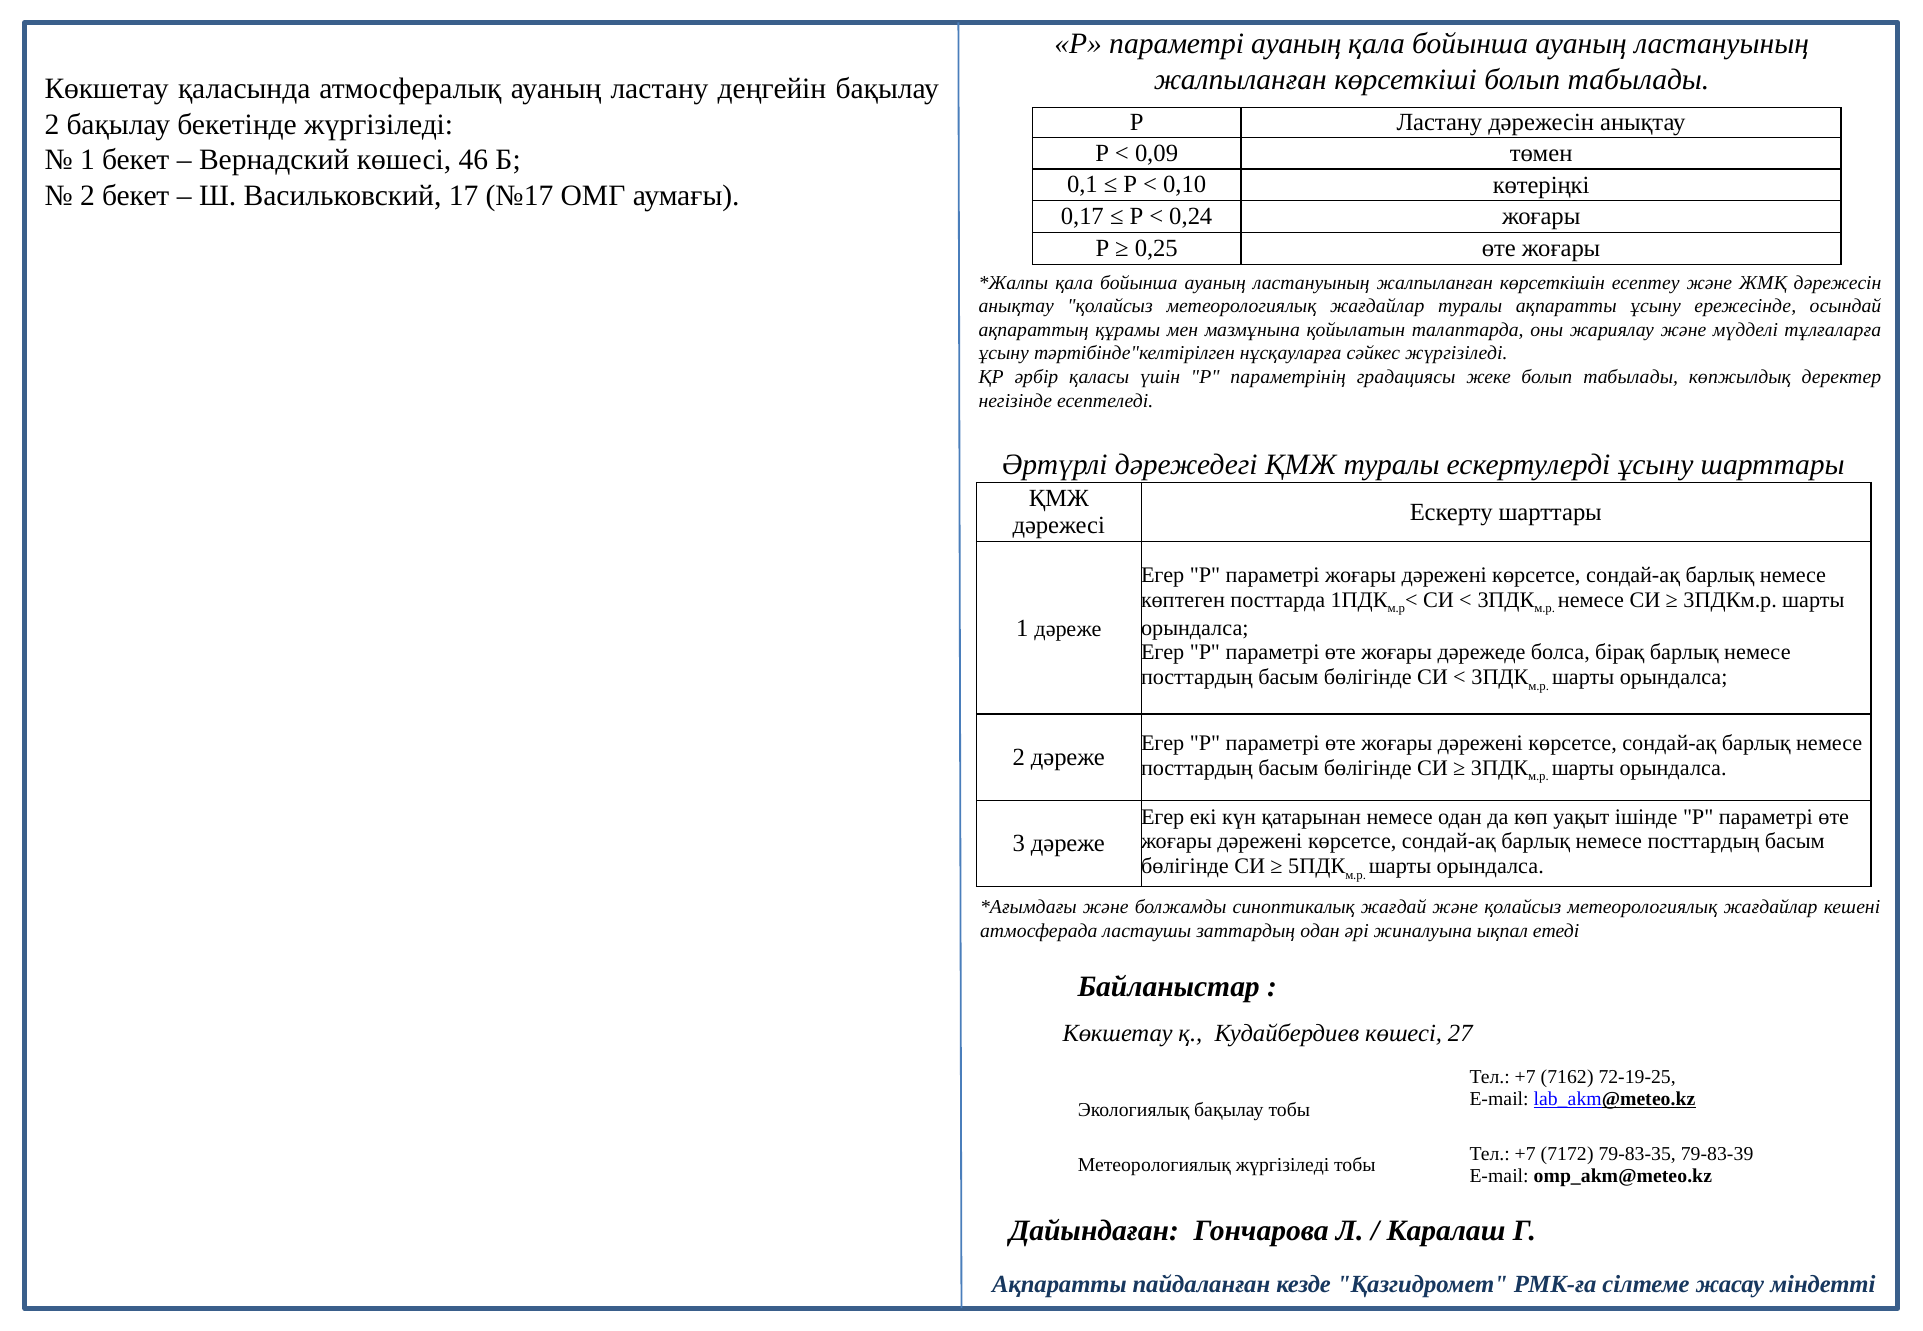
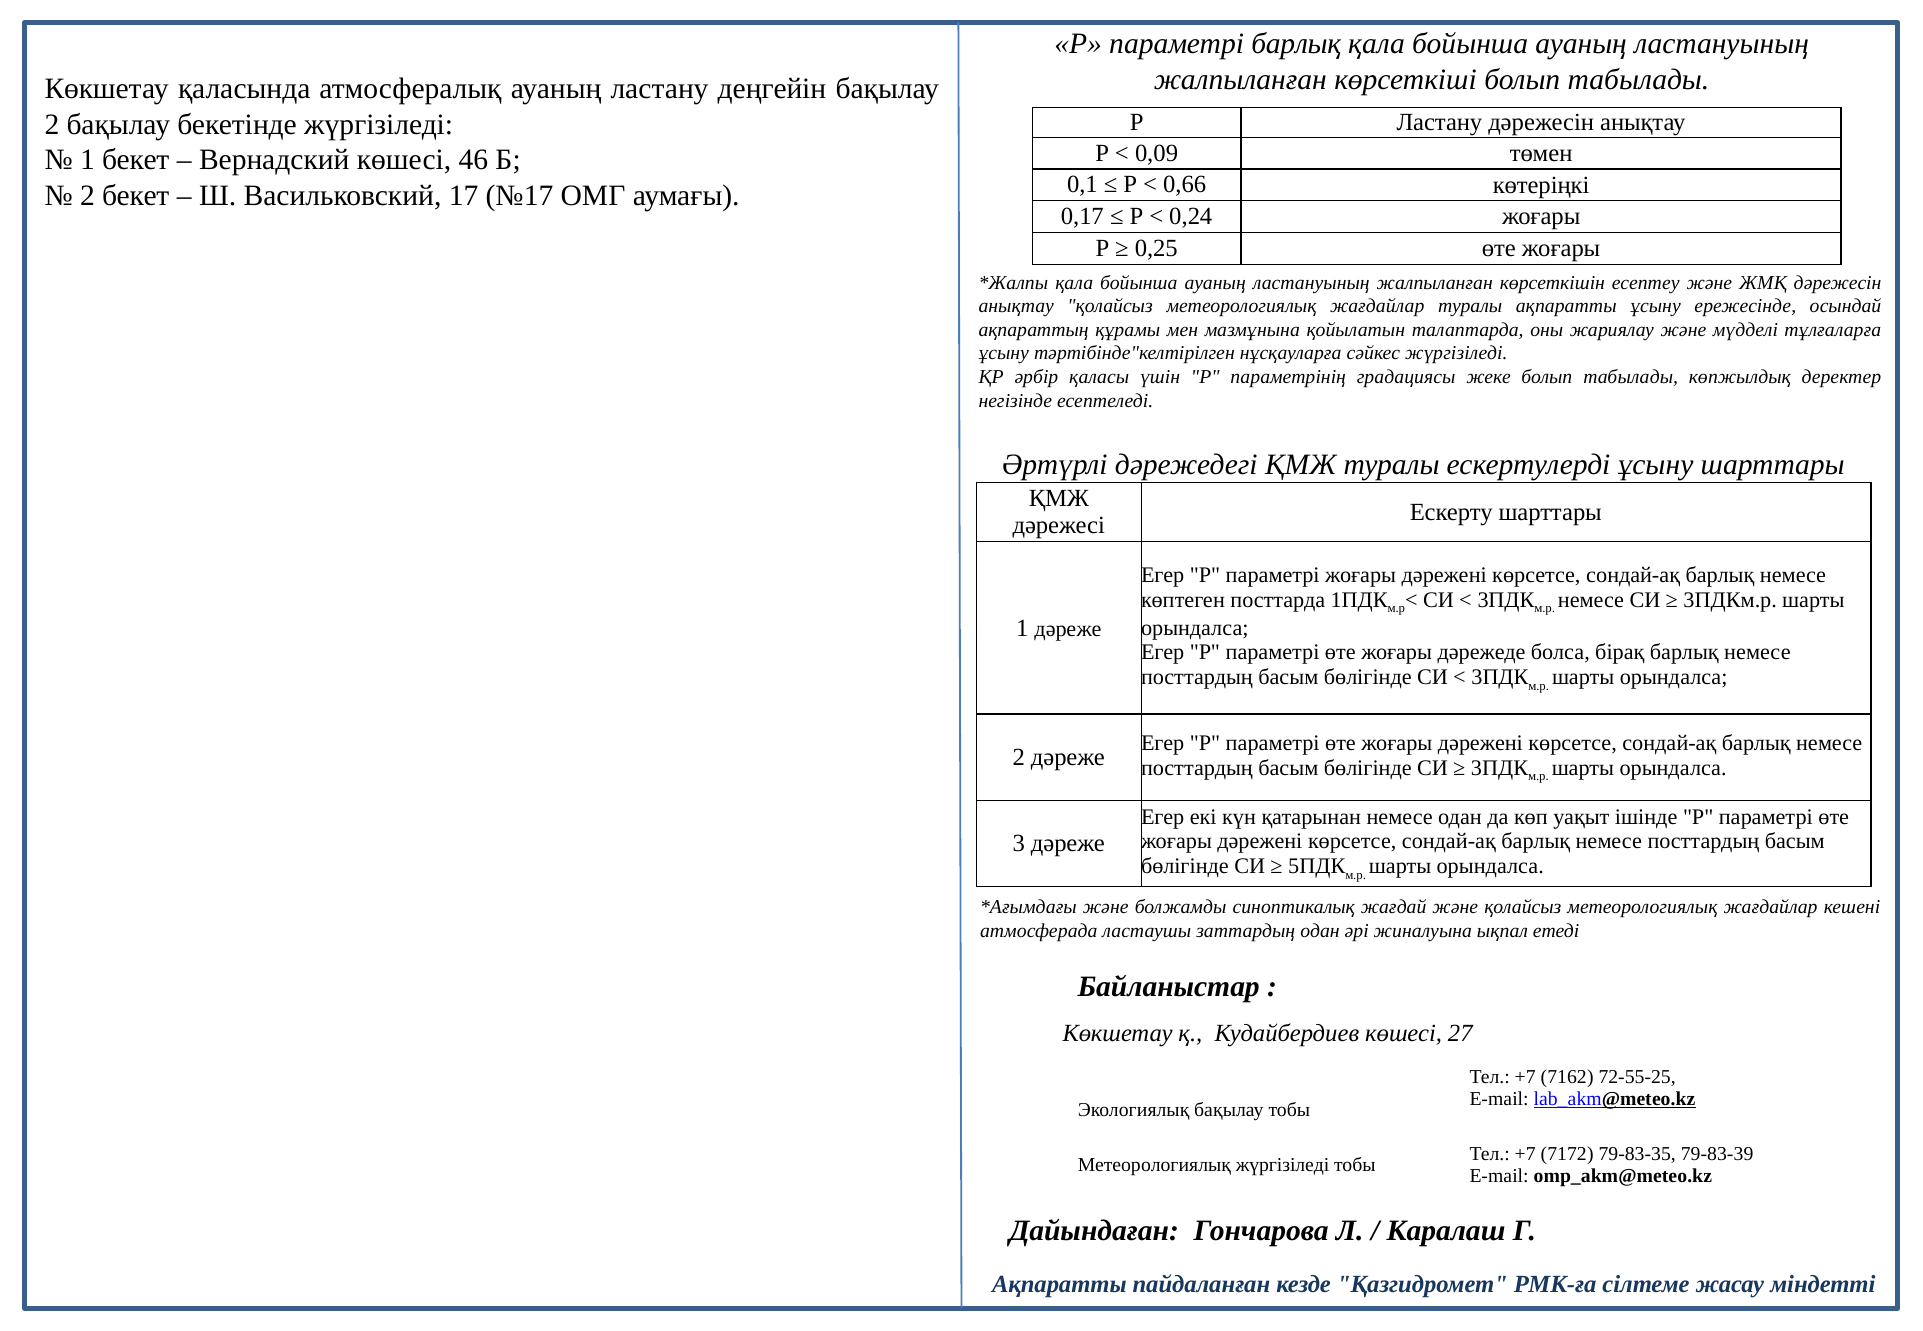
параметрі ауаның: ауаның -> барлық
0,10: 0,10 -> 0,66
72-19-25: 72-19-25 -> 72-55-25
